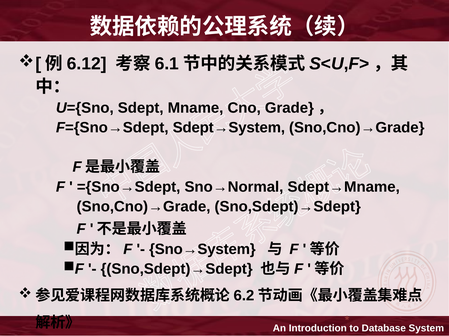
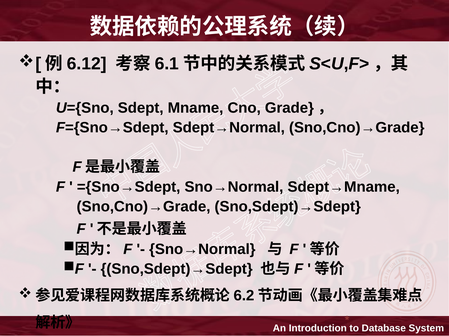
Sdept→System: Sdept→System -> Sdept→Normal
Sno→System at (202, 250): Sno→System -> Sno→Normal
